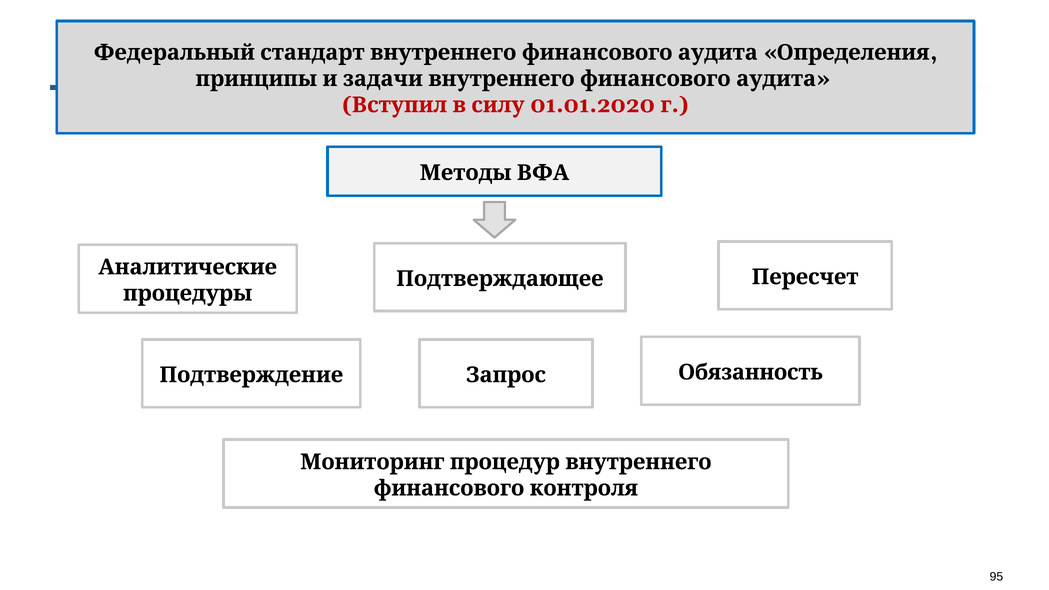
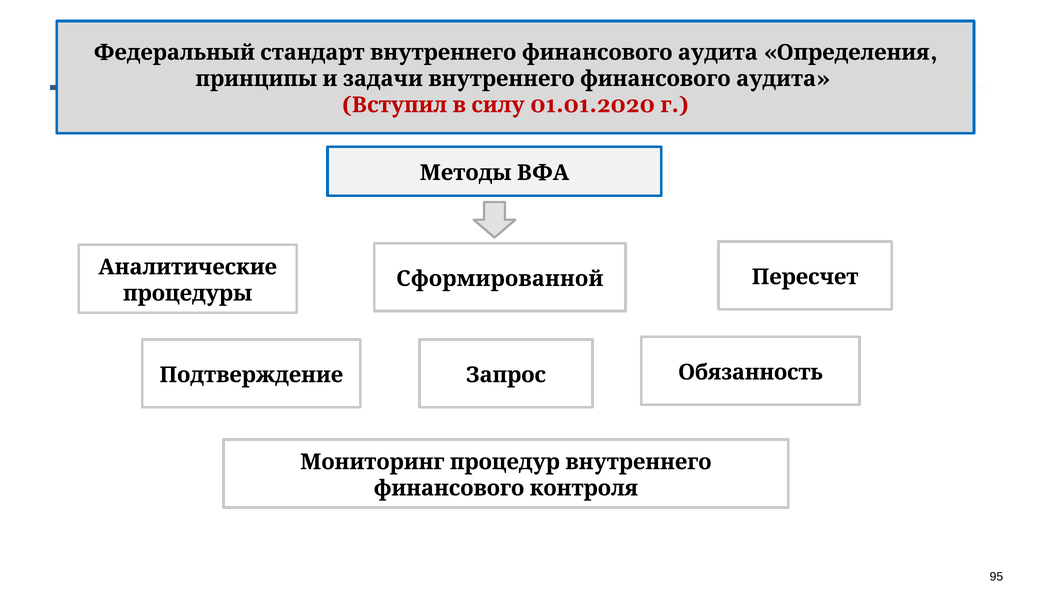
Подтверждающее: Подтверждающее -> Сформированной
